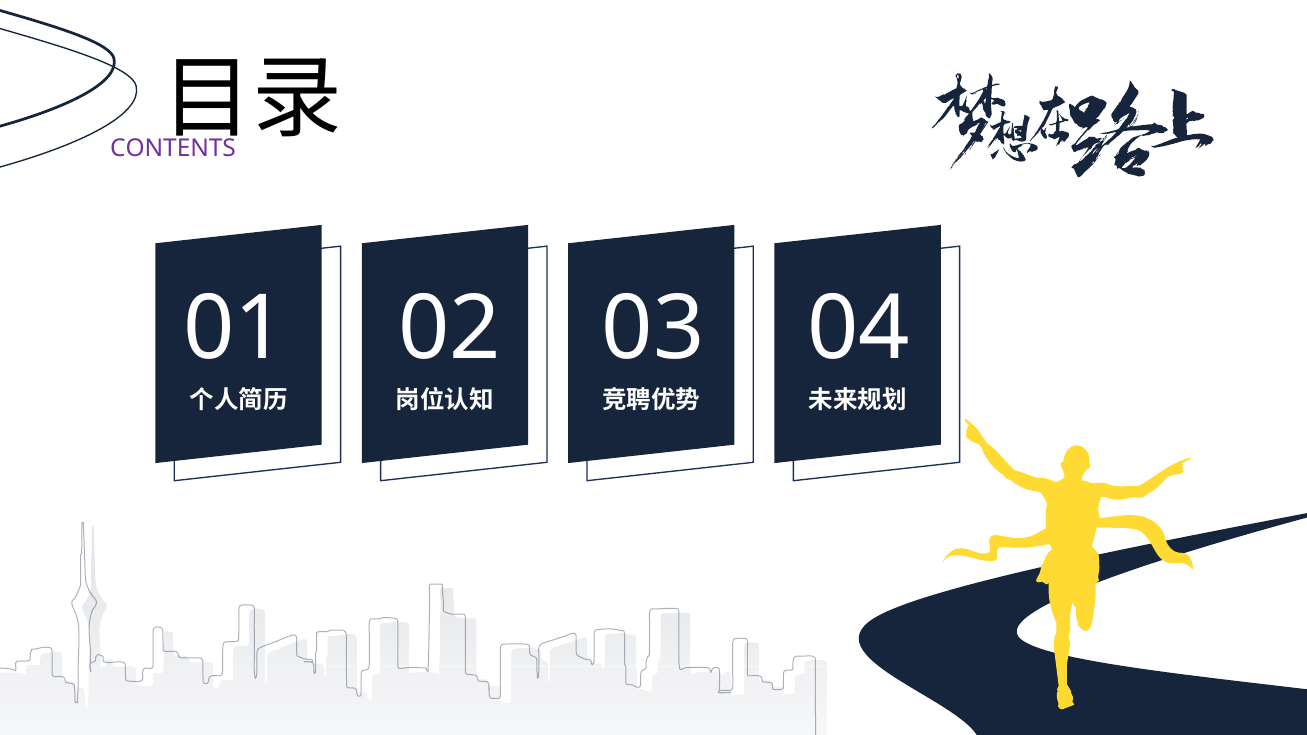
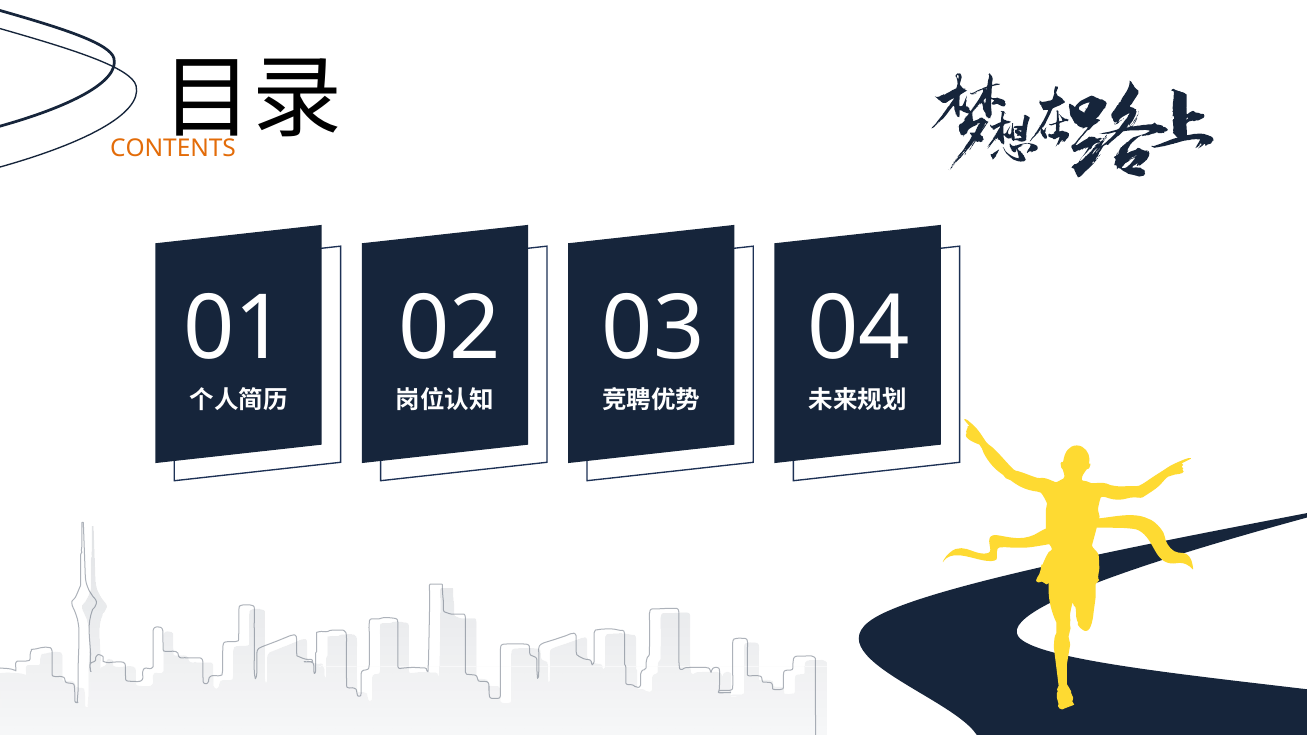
CONTENTS colour: purple -> orange
